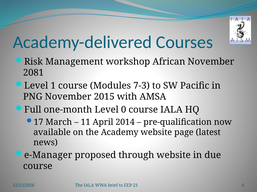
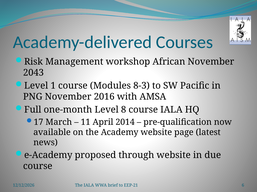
2081: 2081 -> 2043
7-3: 7-3 -> 8-3
2015: 2015 -> 2016
0: 0 -> 8
e-Manager: e-Manager -> e-Academy
